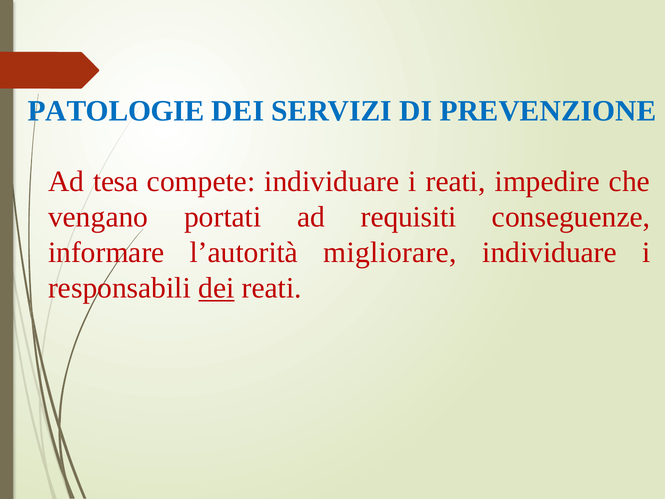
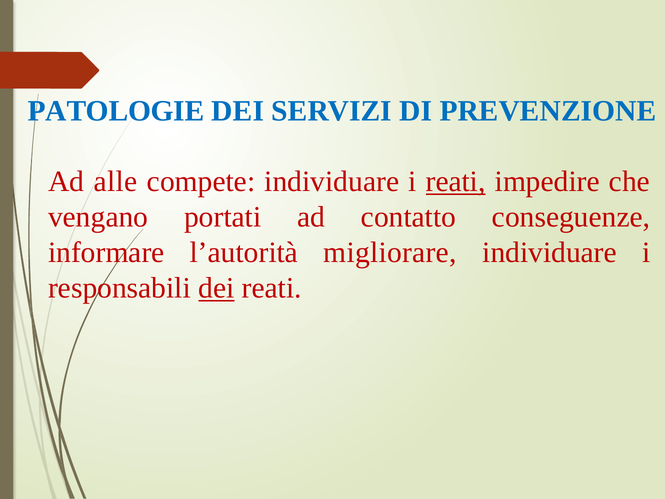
tesa: tesa -> alle
reati at (456, 181) underline: none -> present
requisiti: requisiti -> contatto
